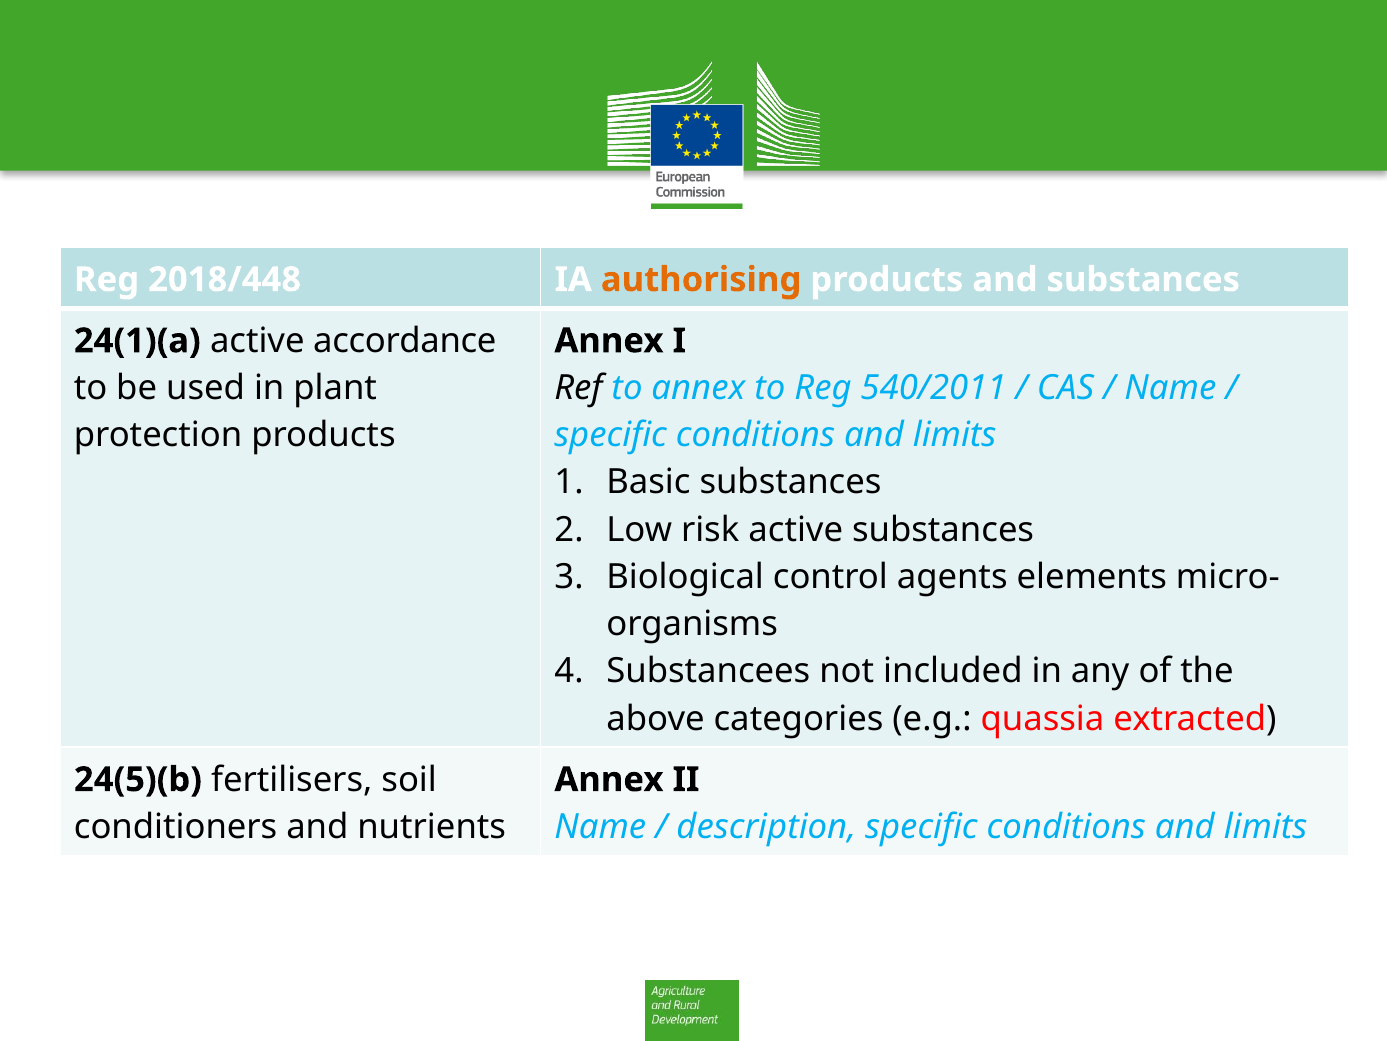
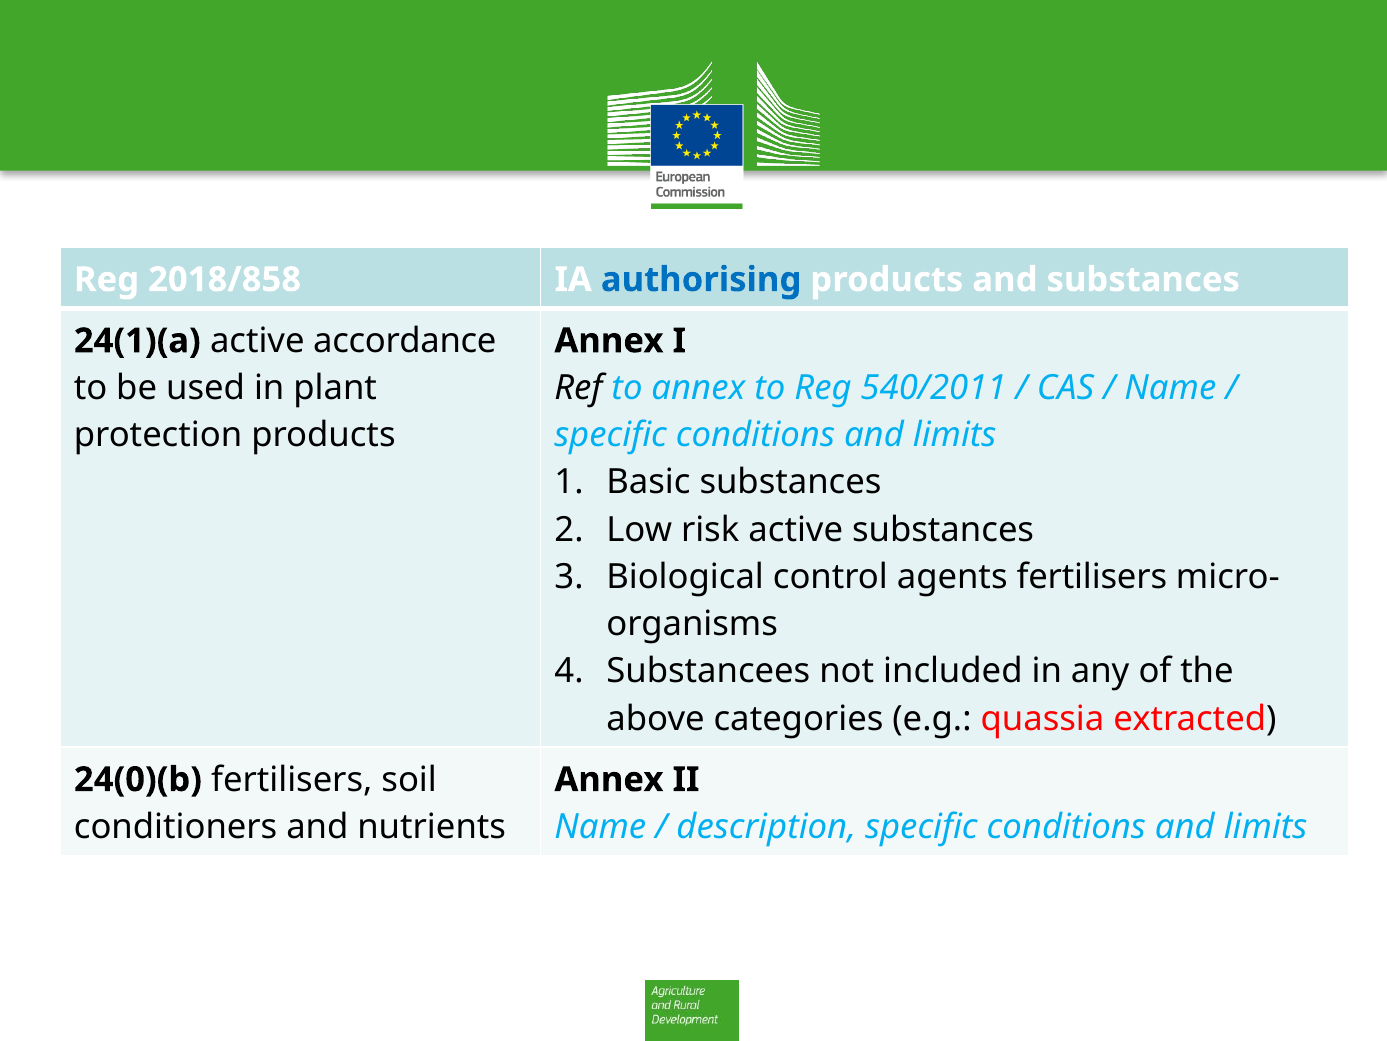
2018/448: 2018/448 -> 2018/858
authorising colour: orange -> blue
agents elements: elements -> fertilisers
24(5)(b: 24(5)(b -> 24(0)(b
